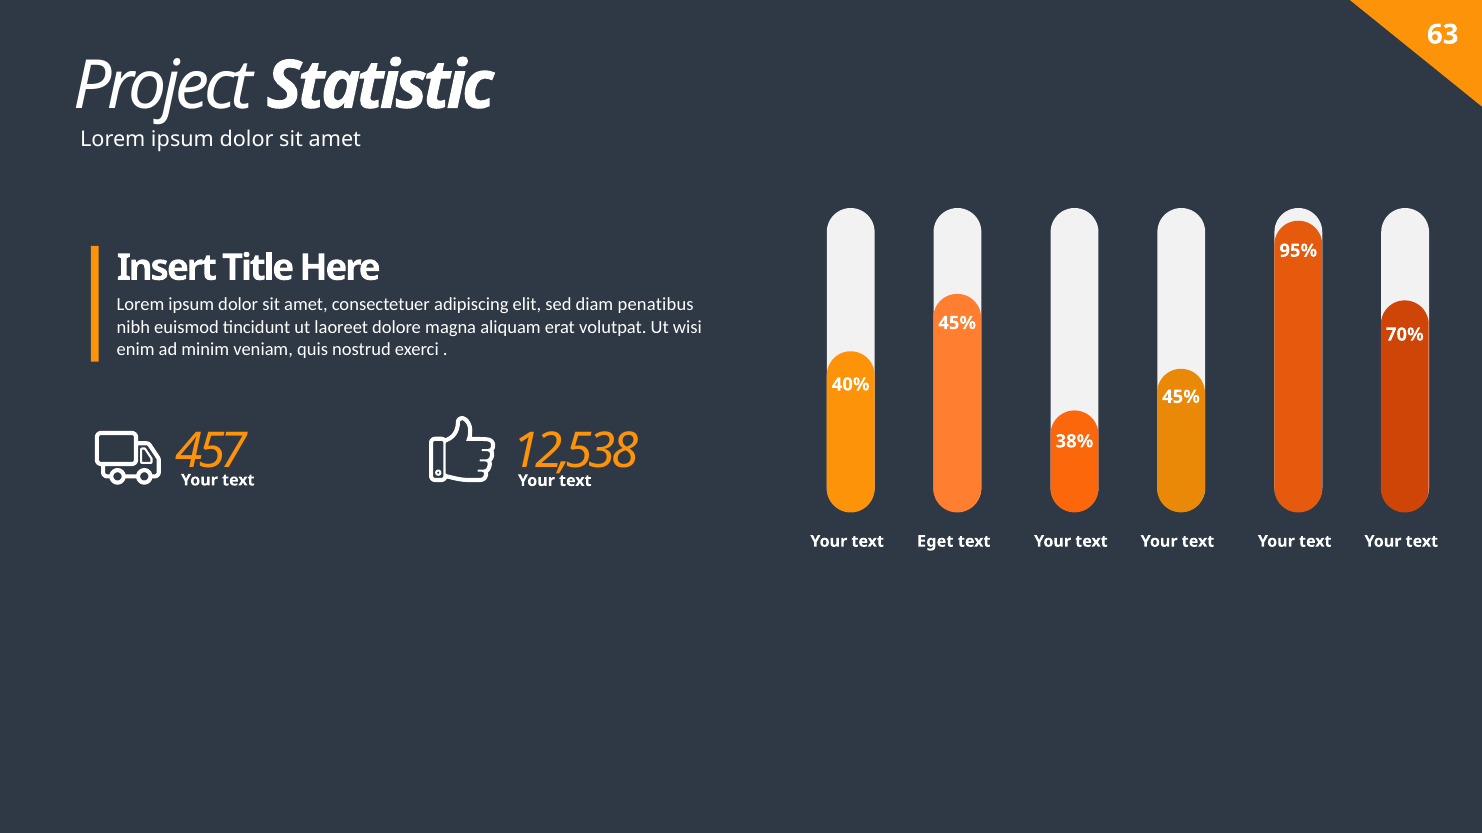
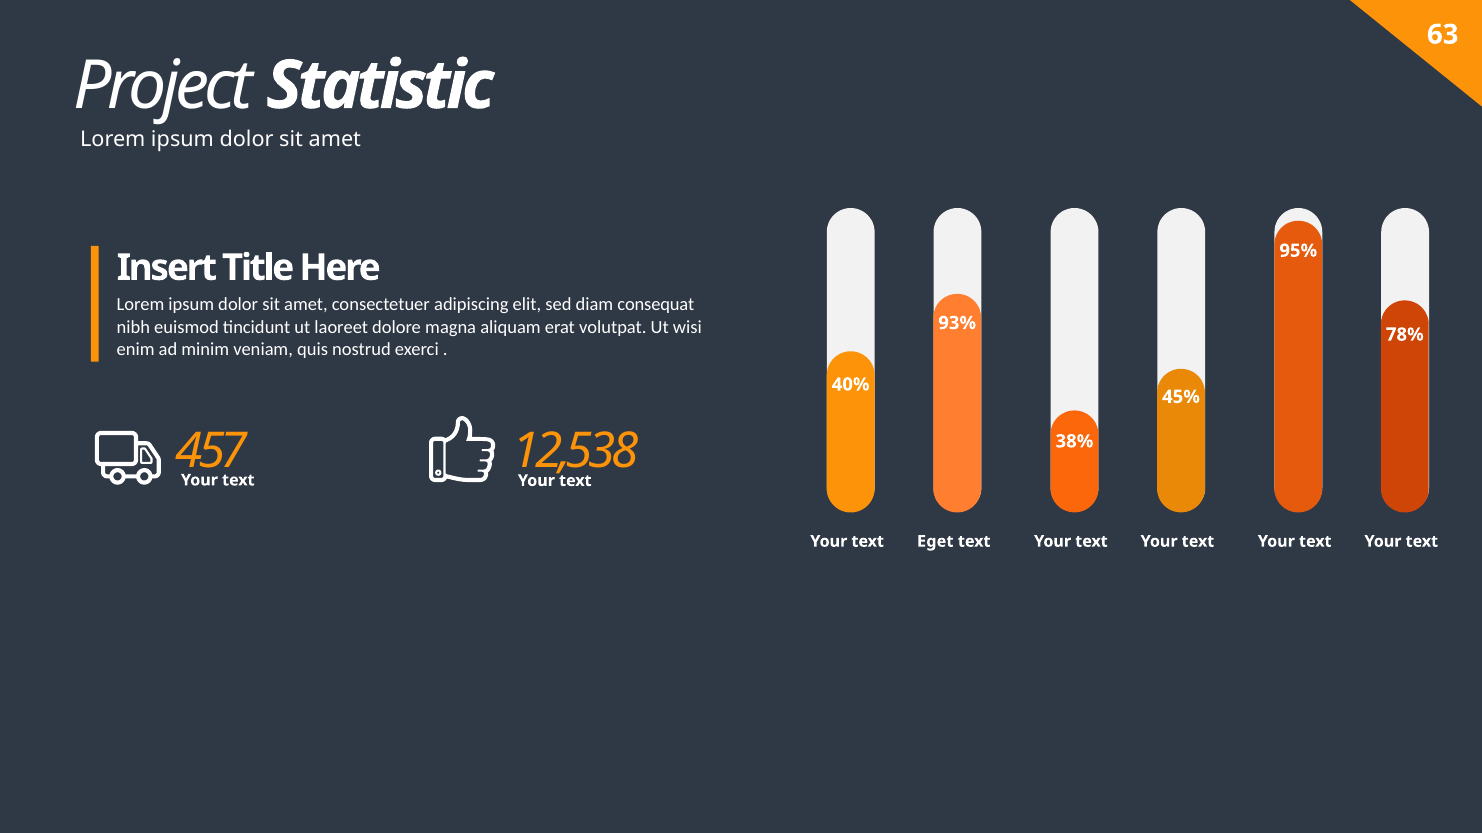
penatibus: penatibus -> consequat
45% at (957, 323): 45% -> 93%
70%: 70% -> 78%
